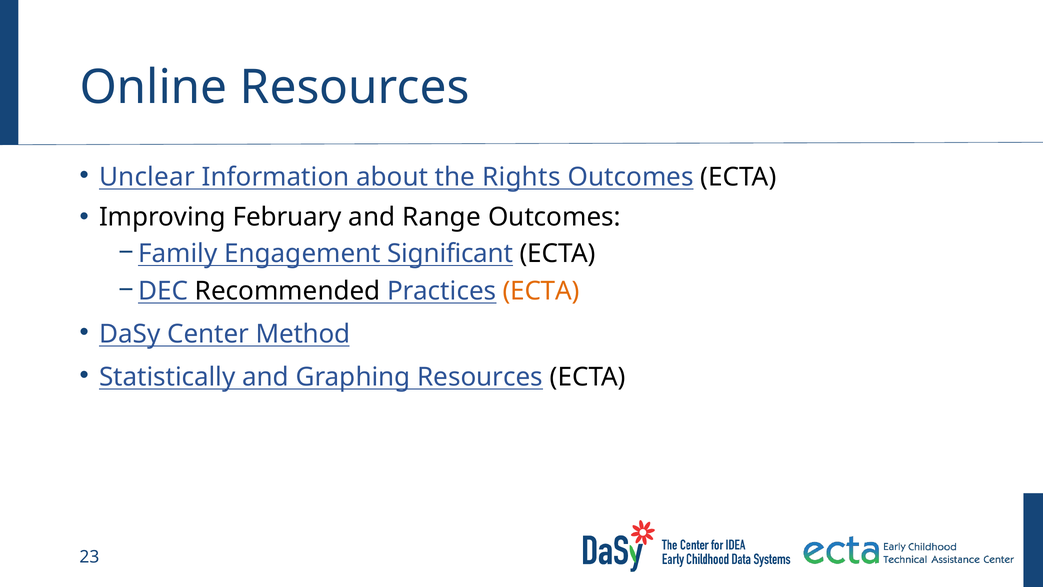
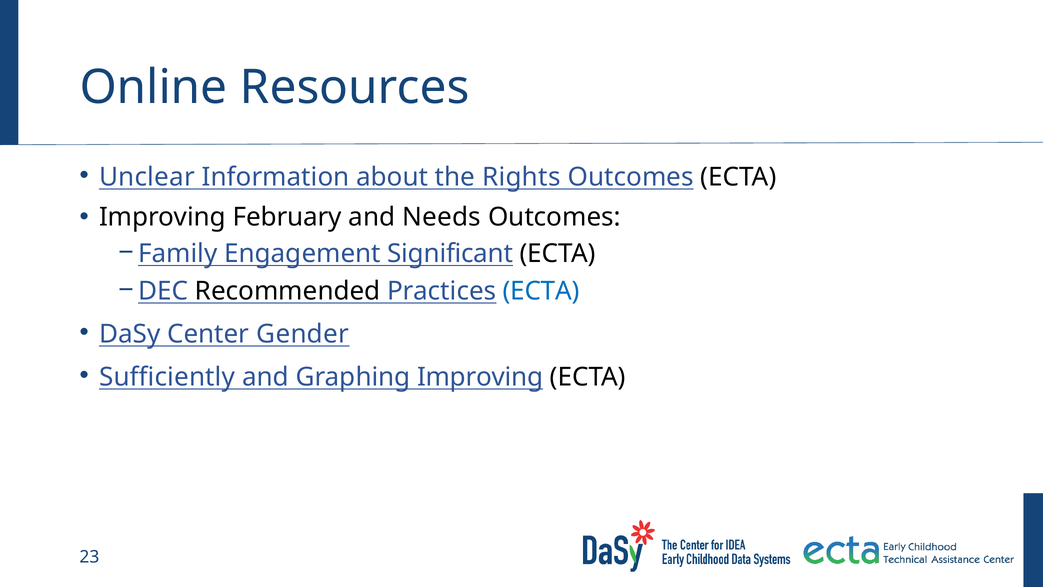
Range: Range -> Needs
ECTA at (541, 291) colour: orange -> blue
Method: Method -> Gender
Statistically: Statistically -> Sufficiently
Graphing Resources: Resources -> Improving
